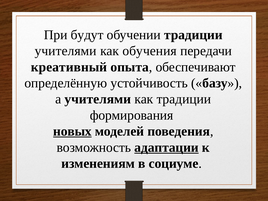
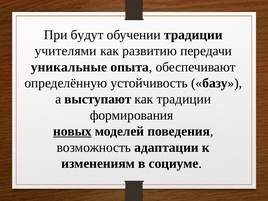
обучения: обучения -> развитию
креативный: креативный -> уникальные
а учителями: учителями -> выступают
адаптации underline: present -> none
